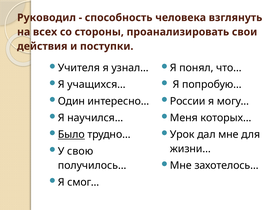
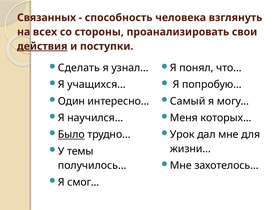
Руководил: Руководил -> Связанных
действия underline: none -> present
Учителя: Учителя -> Сделать
России: России -> Самый
свою: свою -> темы
